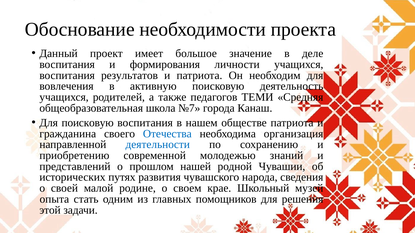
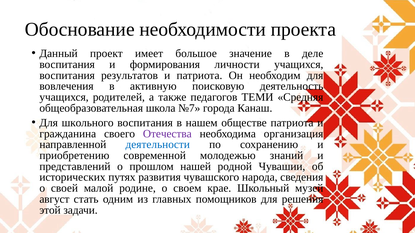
Для поисковую: поисковую -> школьного
Отечества colour: blue -> purple
опыта: опыта -> август
